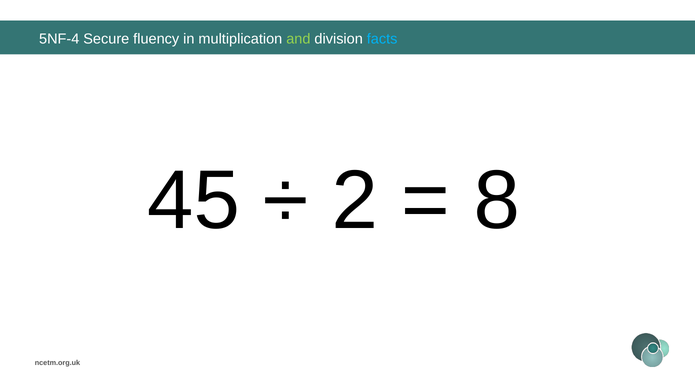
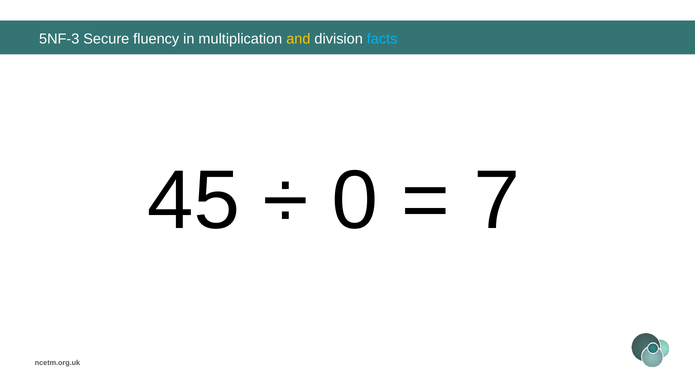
5NF-4: 5NF-4 -> 5NF-3
and colour: light green -> yellow
2: 2 -> 0
8: 8 -> 7
